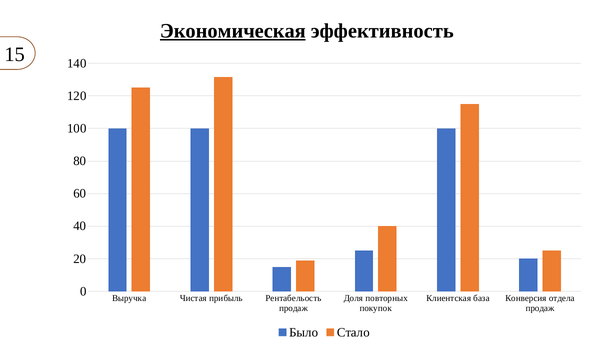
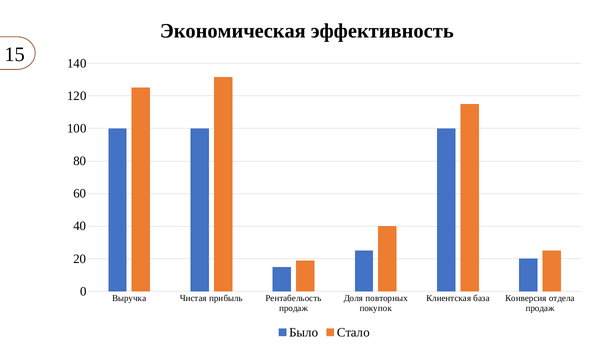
Экономическая underline: present -> none
